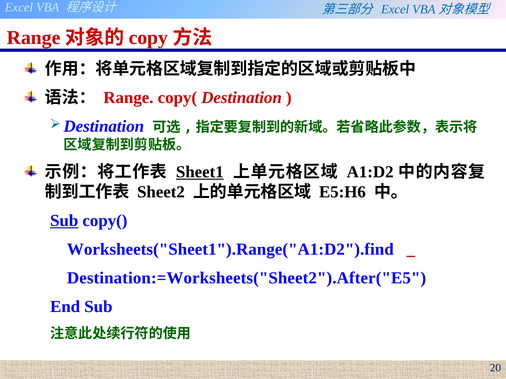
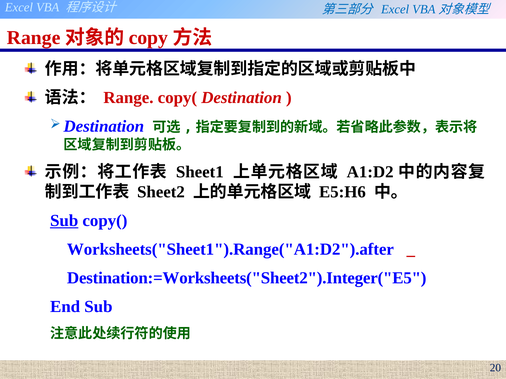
Sheet1 underline: present -> none
Worksheets("Sheet1").Range("A1:D2").find: Worksheets("Sheet1").Range("A1:D2").find -> Worksheets("Sheet1").Range("A1:D2").after
Destination:=Worksheets("Sheet2").After("E5: Destination:=Worksheets("Sheet2").After("E5 -> Destination:=Worksheets("Sheet2").Integer("E5
